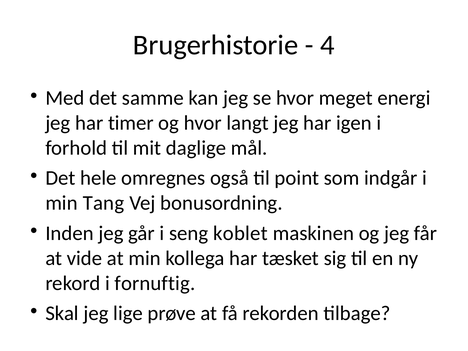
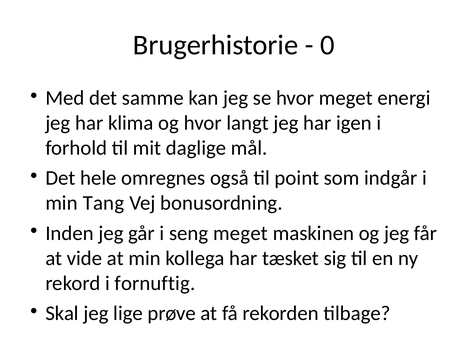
4: 4 -> 0
timer: timer -> klima
seng koblet: koblet -> meget
